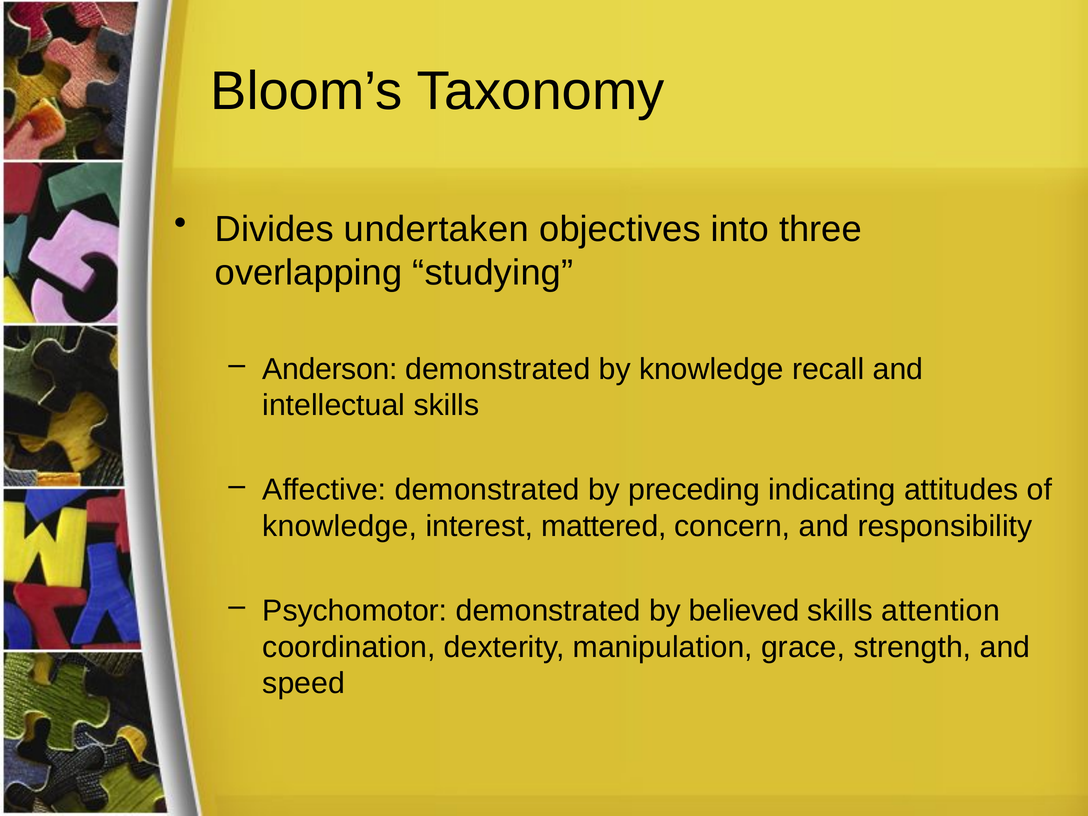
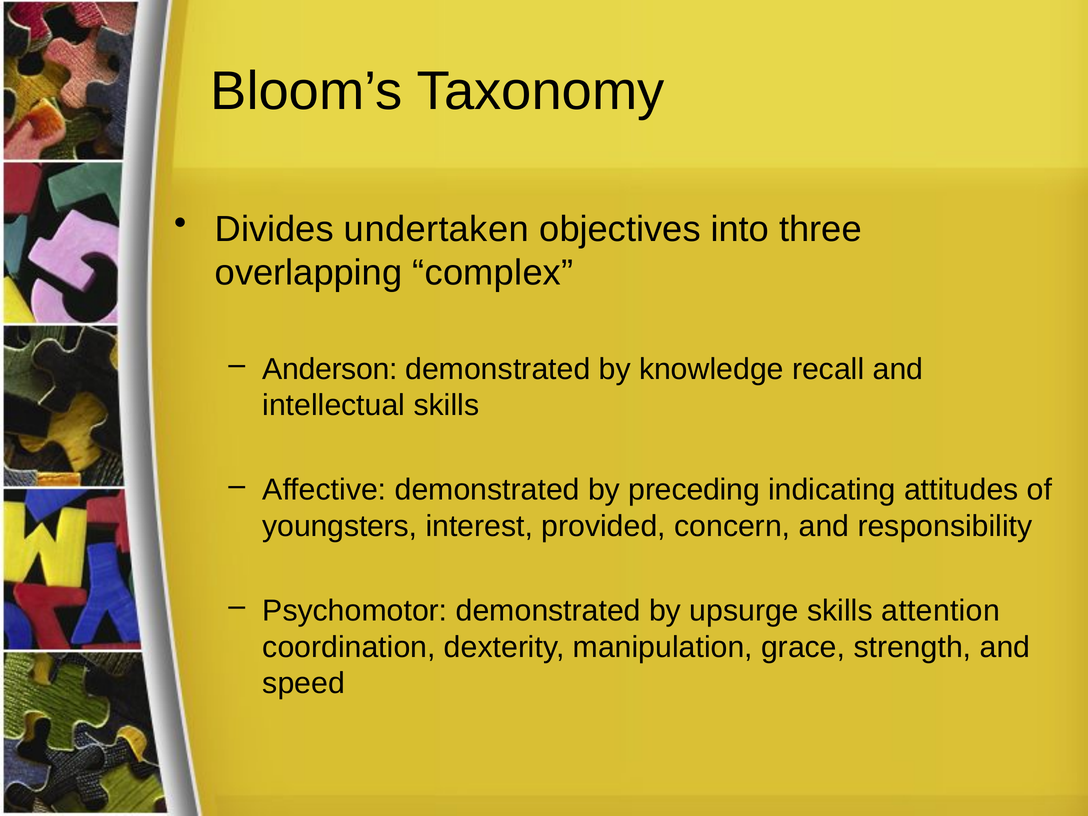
studying: studying -> complex
knowledge at (340, 526): knowledge -> youngsters
mattered: mattered -> provided
believed: believed -> upsurge
